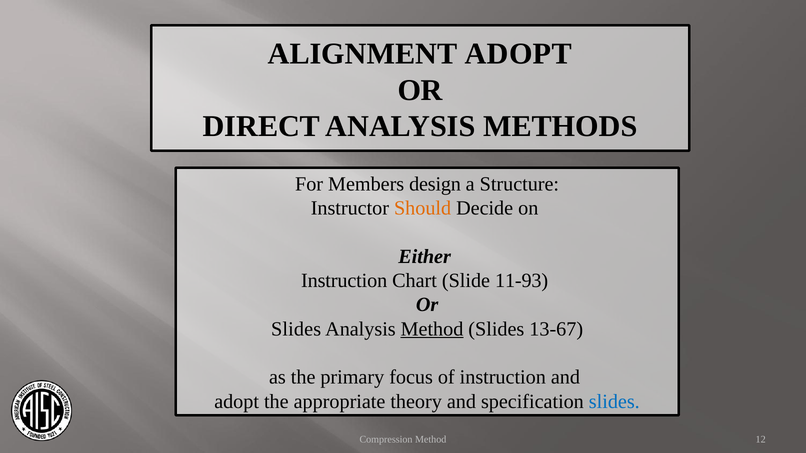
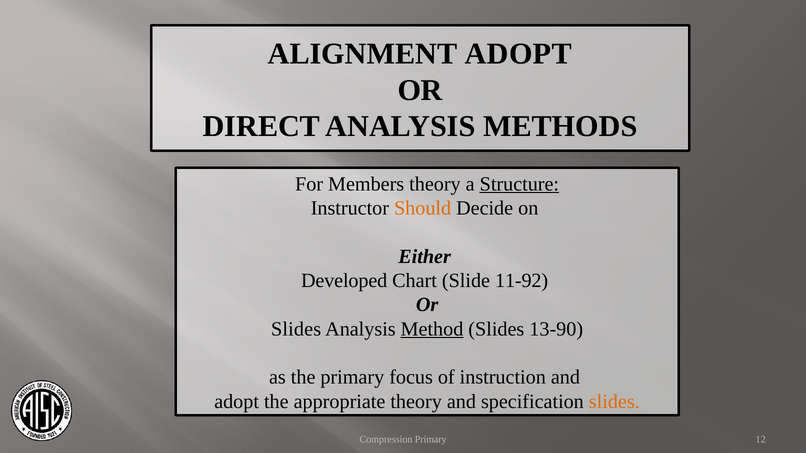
Members design: design -> theory
Structure underline: none -> present
Instruction at (344, 281): Instruction -> Developed
11-93: 11-93 -> 11-92
13-67: 13-67 -> 13-90
slides at (614, 402) colour: blue -> orange
Compression Method: Method -> Primary
